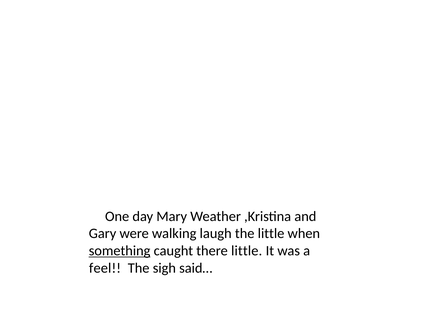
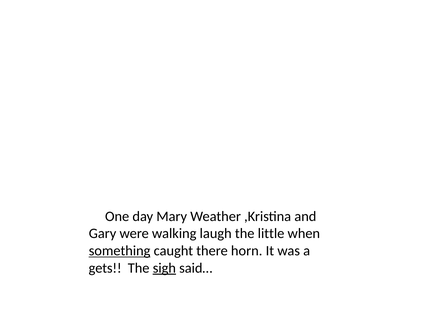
there little: little -> horn
feel: feel -> gets
sigh underline: none -> present
